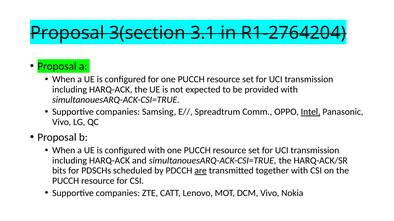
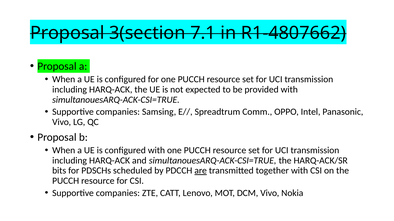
3.1: 3.1 -> 7.1
R1-2764204: R1-2764204 -> R1-4807662
Intel underline: present -> none
